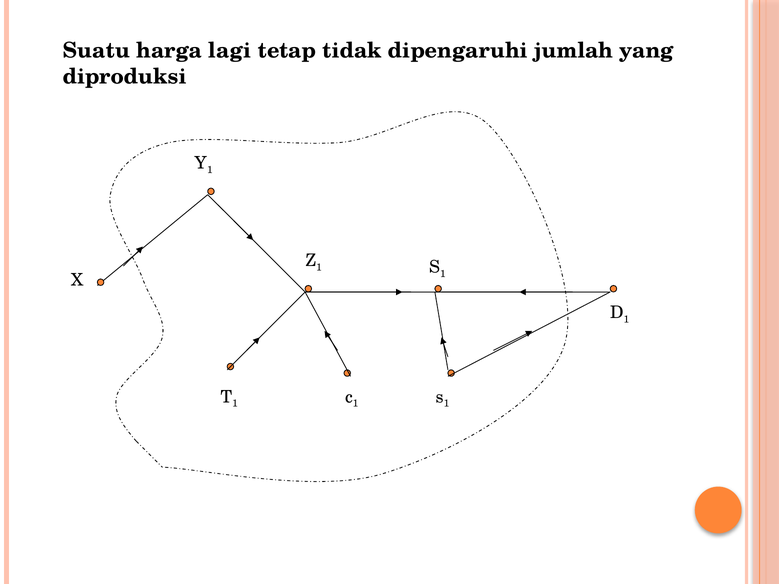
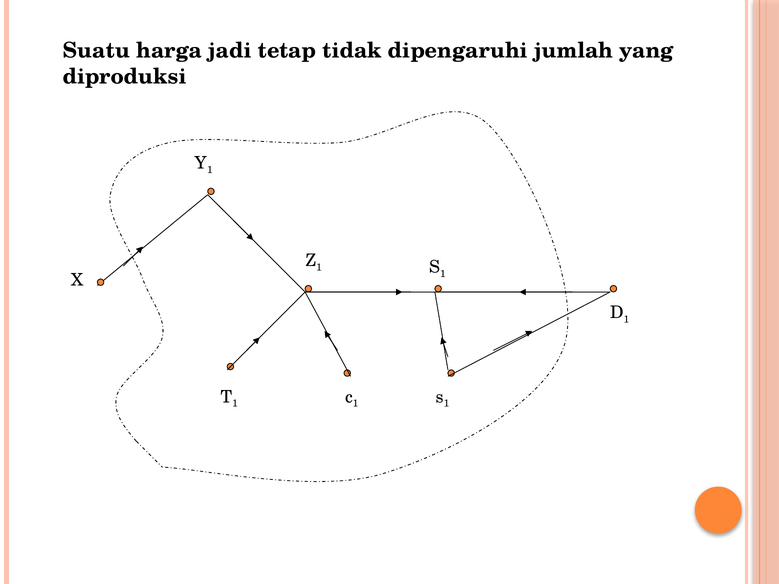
lagi: lagi -> jadi
